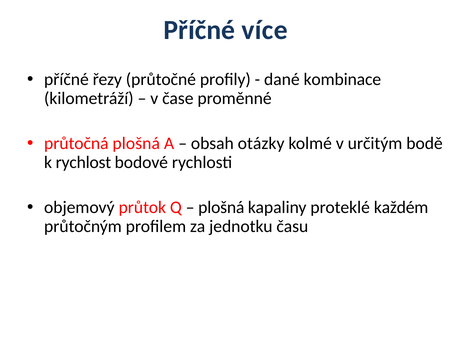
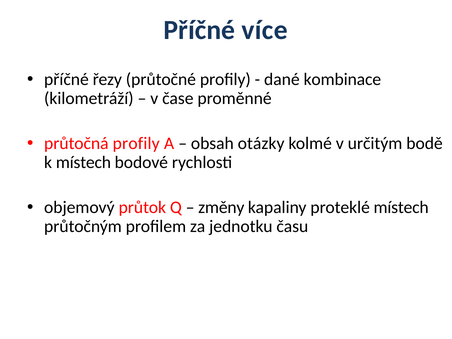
průtočná plošná: plošná -> profily
k rychlost: rychlost -> místech
plošná at (221, 207): plošná -> změny
proteklé každém: každém -> místech
